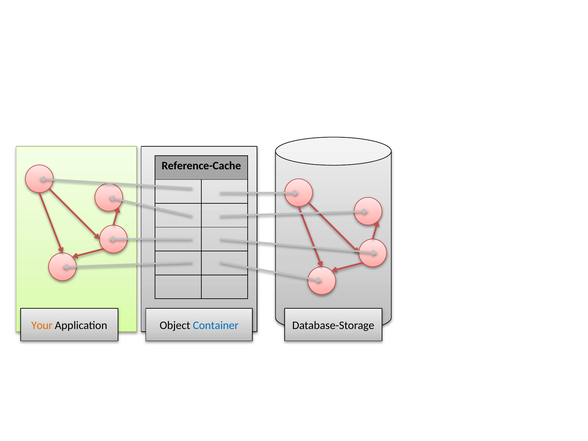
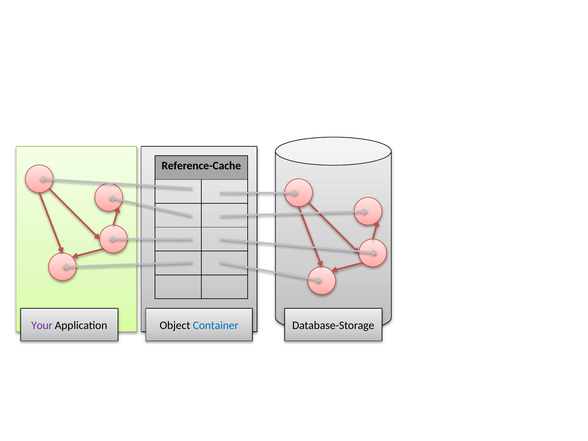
Your colour: orange -> purple
